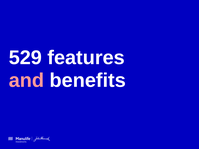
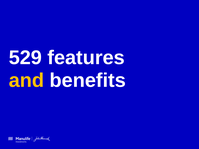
and colour: pink -> yellow
